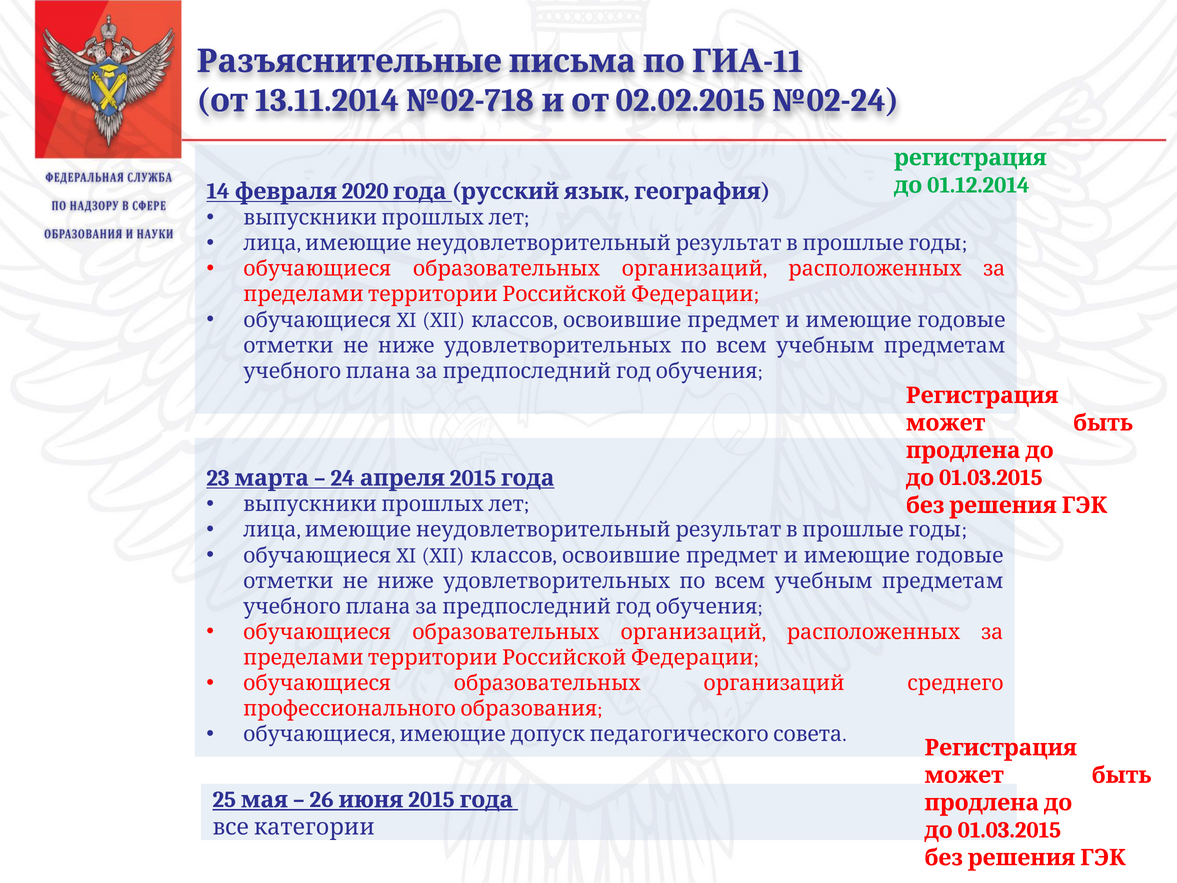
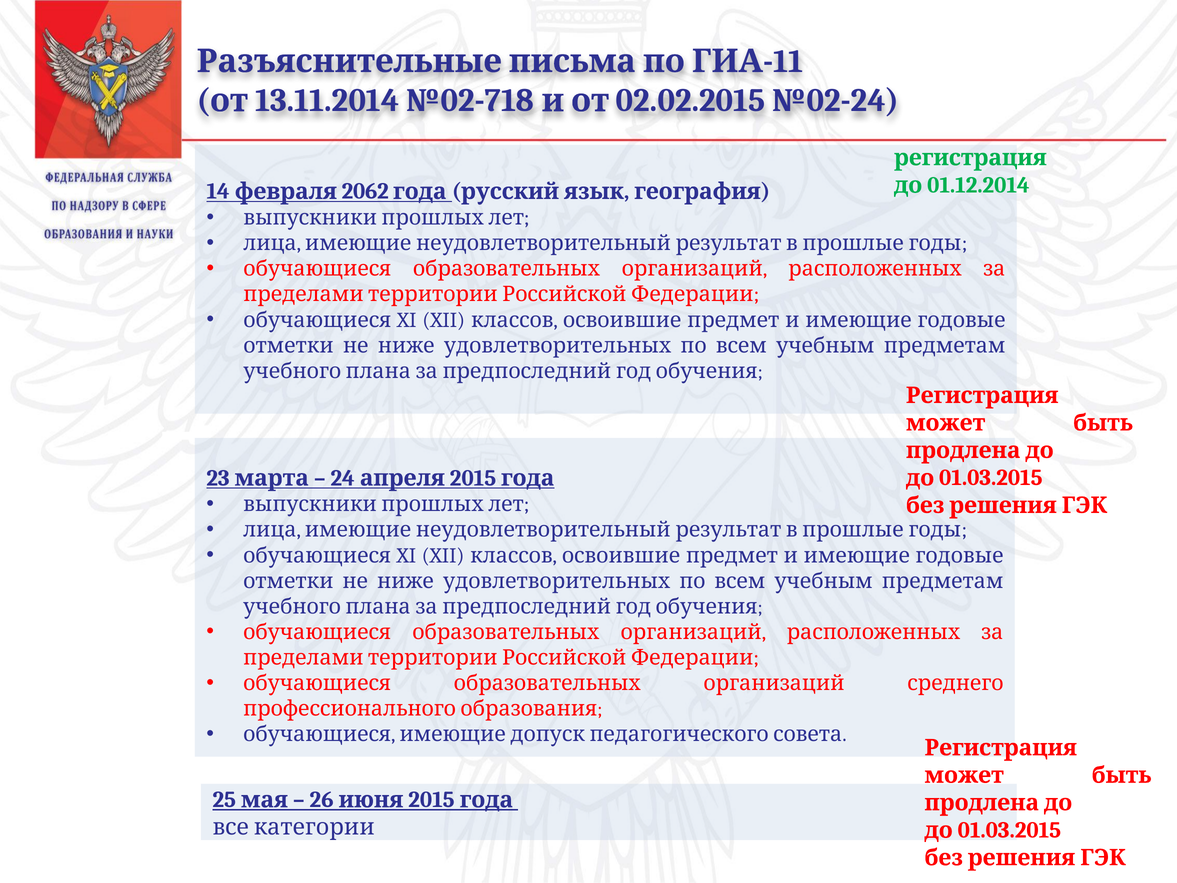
2020: 2020 -> 2062
